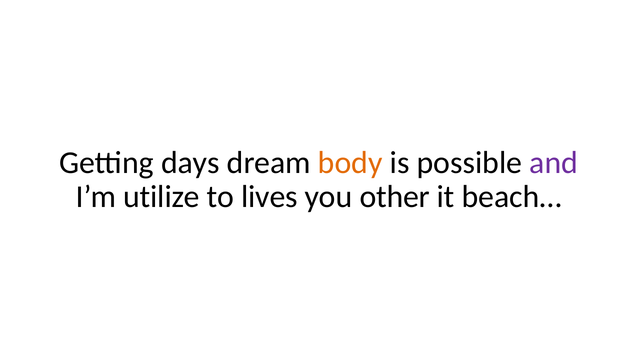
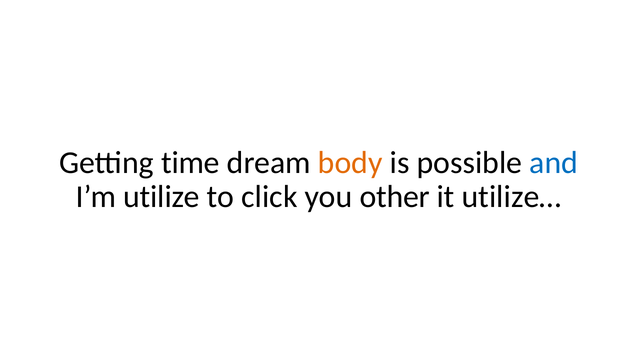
days: days -> time
and colour: purple -> blue
lives: lives -> click
beach…: beach… -> utilize…
